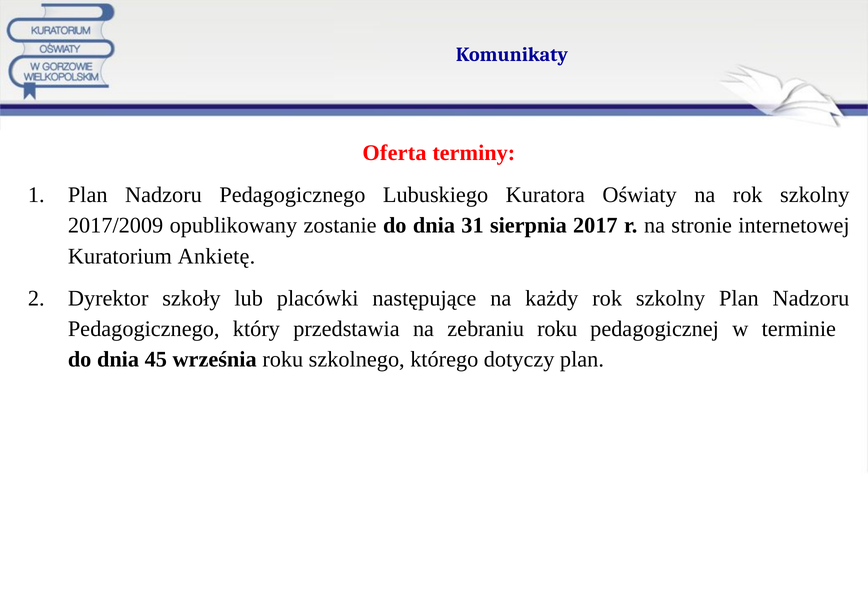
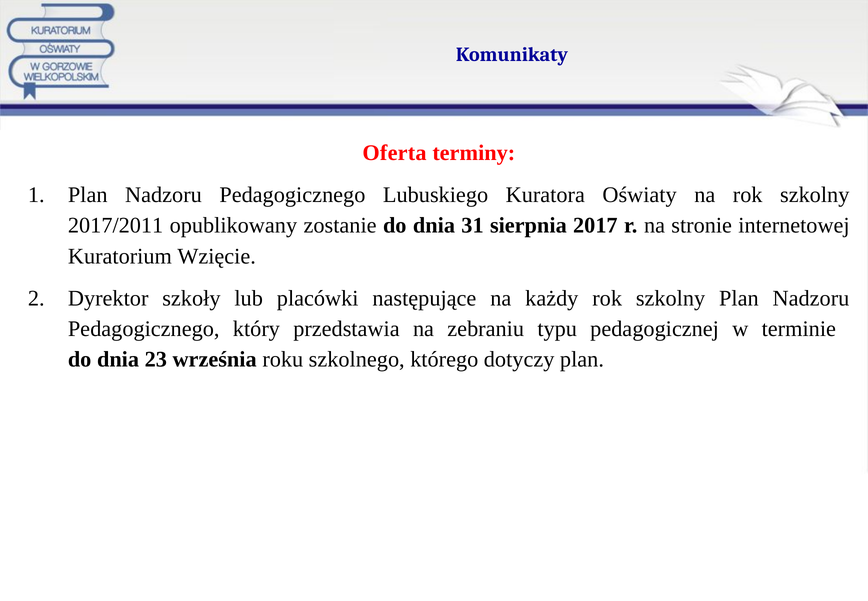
2017/2009: 2017/2009 -> 2017/2011
Ankietę: Ankietę -> Wzięcie
zebraniu roku: roku -> typu
45: 45 -> 23
